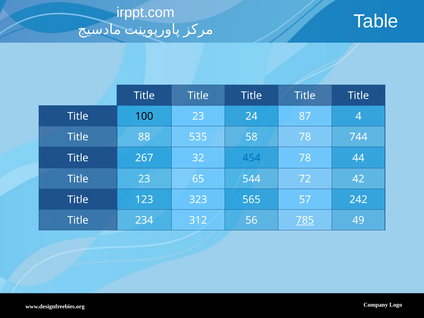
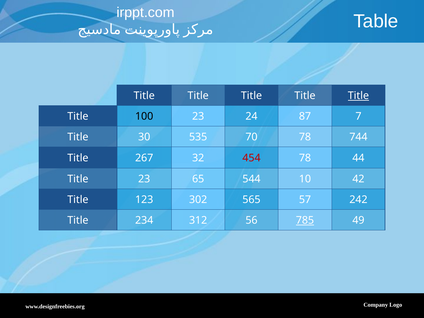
Title at (358, 96) underline: none -> present
4: 4 -> 7
88: 88 -> 30
58: 58 -> 70
454 colour: blue -> red
72: 72 -> 10
323: 323 -> 302
